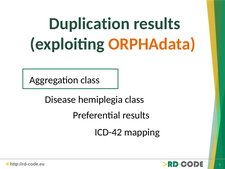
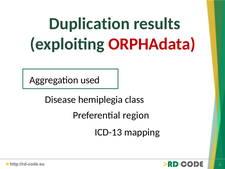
ORPHAdata colour: orange -> red
Aggregation class: class -> used
Preferential results: results -> region
ICD-42: ICD-42 -> ICD-13
